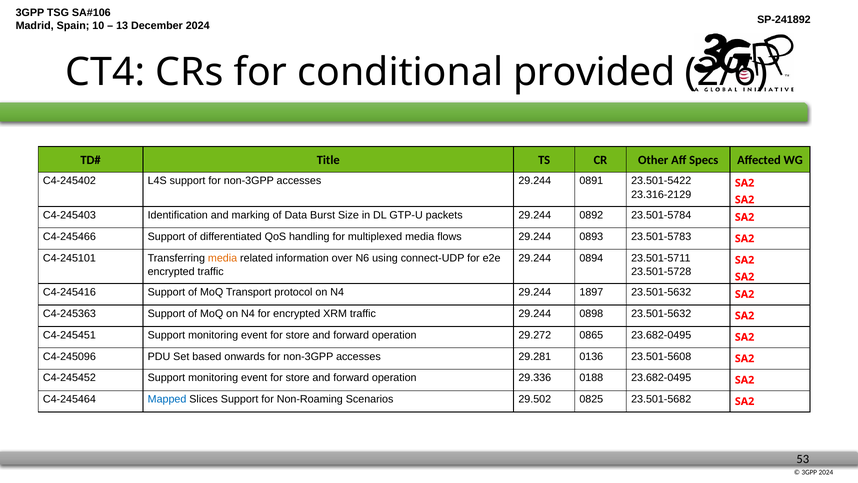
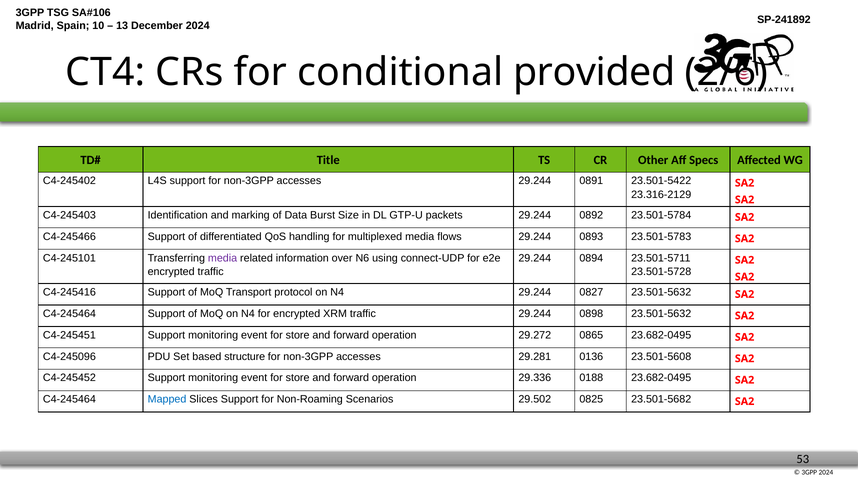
media at (223, 258) colour: orange -> purple
1897: 1897 -> 0827
C4-245363 at (69, 313): C4-245363 -> C4-245464
onwards: onwards -> structure
